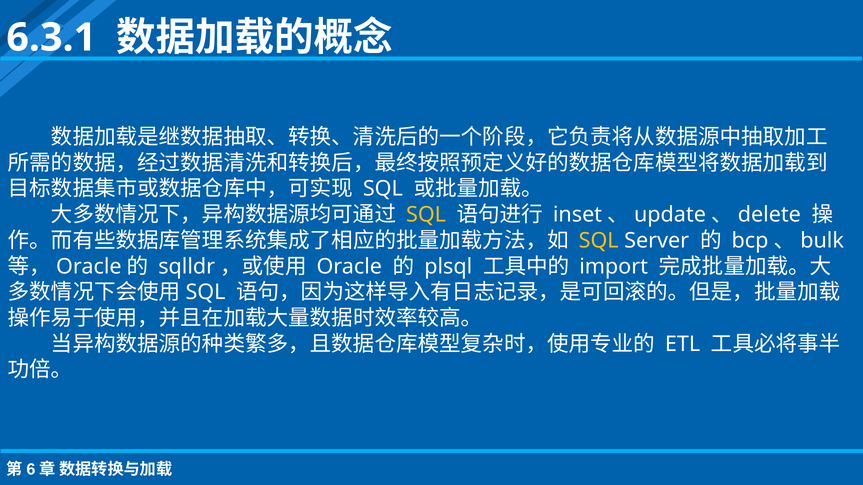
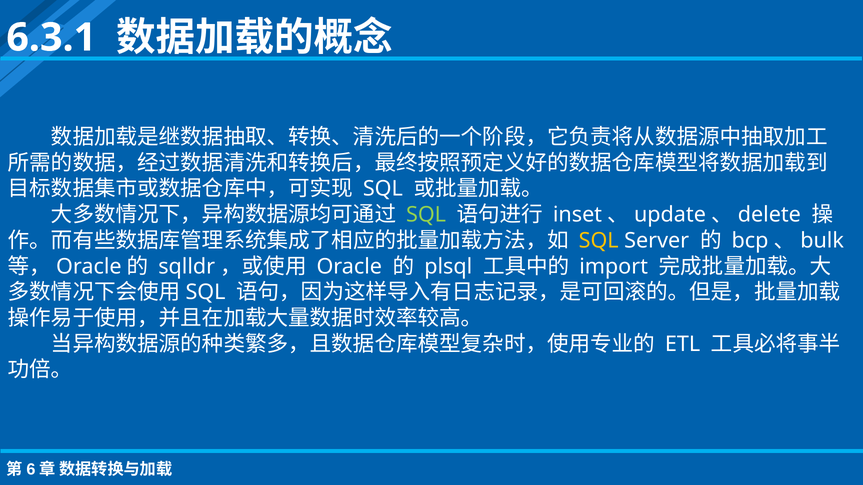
SQL at (426, 215) colour: yellow -> light green
